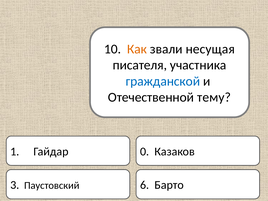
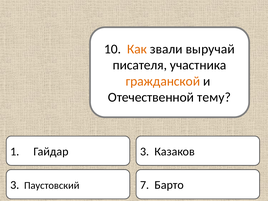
несущая: несущая -> выручай
гражданской colour: blue -> orange
Гайдар 0: 0 -> 3
6: 6 -> 7
